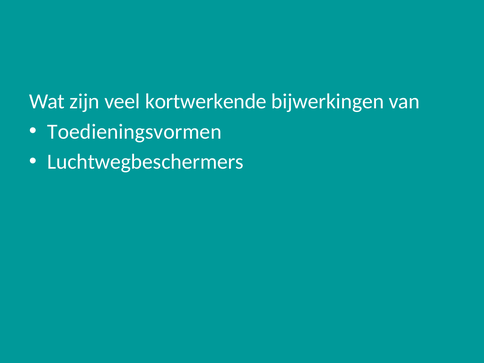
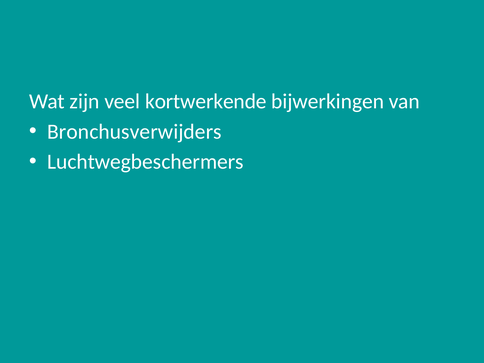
Toedieningsvormen: Toedieningsvormen -> Bronchusverwijders
